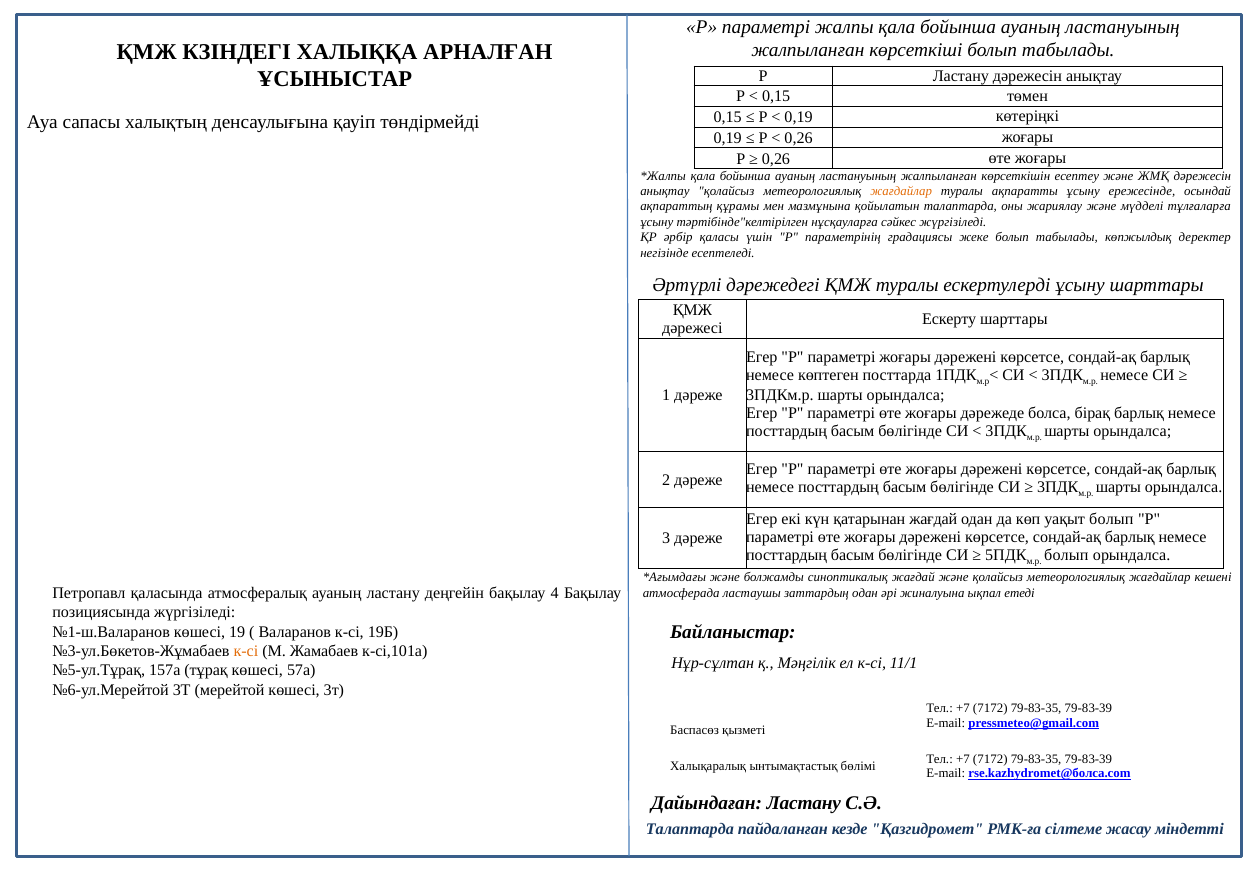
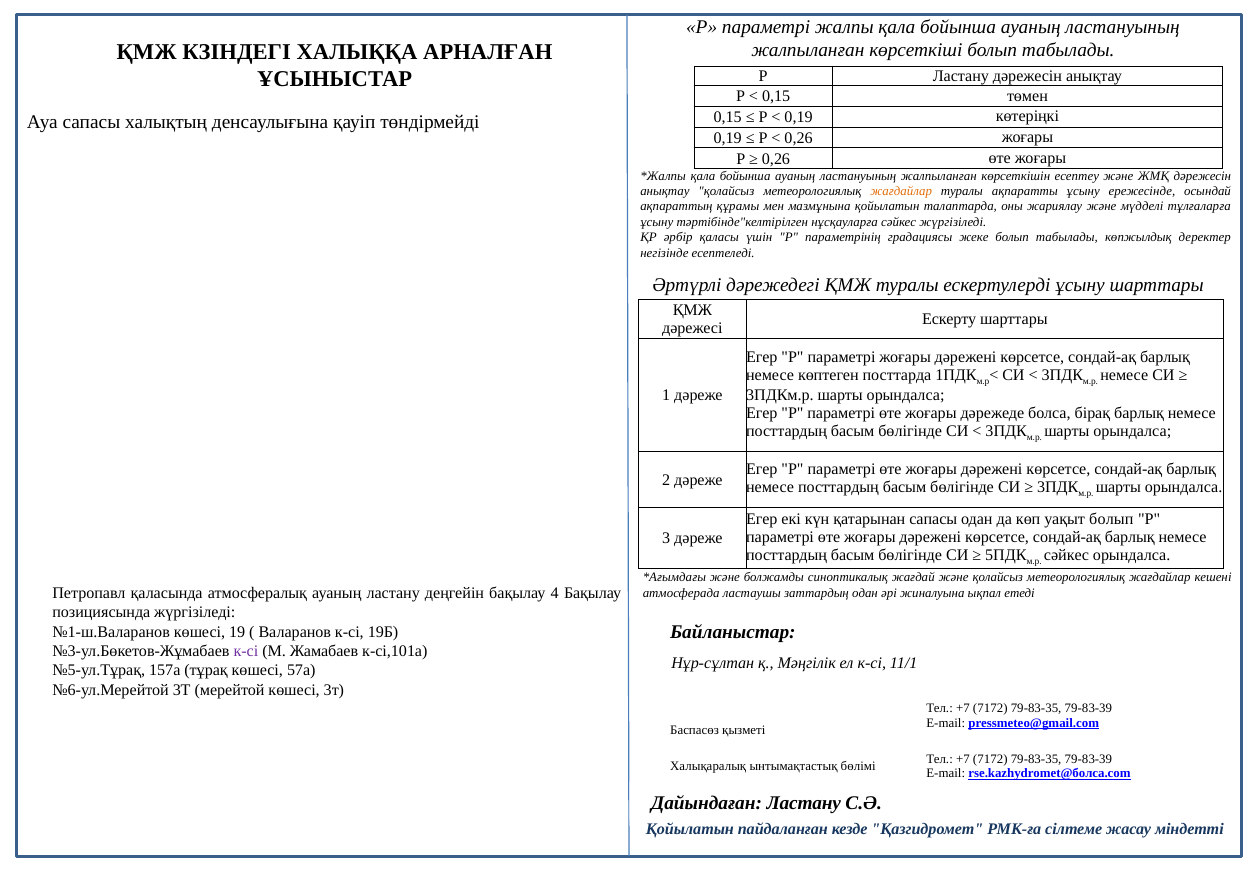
қатарынан жағдай: жағдай -> сапасы
болып at (1066, 555): болып -> сәйкес
к-сі at (246, 651) colour: orange -> purple
Талаптарда at (690, 829): Талаптарда -> Қойылатын
